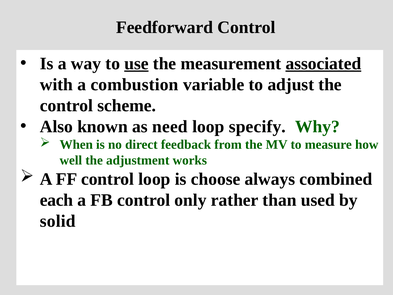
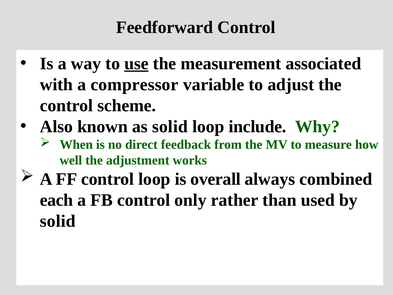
associated underline: present -> none
combustion: combustion -> compressor
as need: need -> solid
specify: specify -> include
choose: choose -> overall
